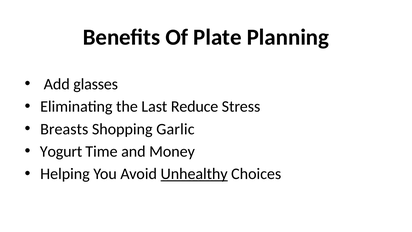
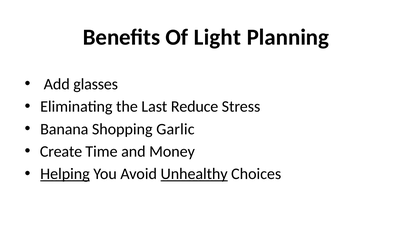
Plate: Plate -> Light
Breasts: Breasts -> Banana
Yogurt: Yogurt -> Create
Helping underline: none -> present
